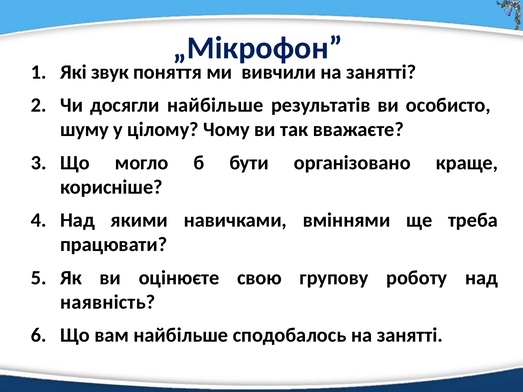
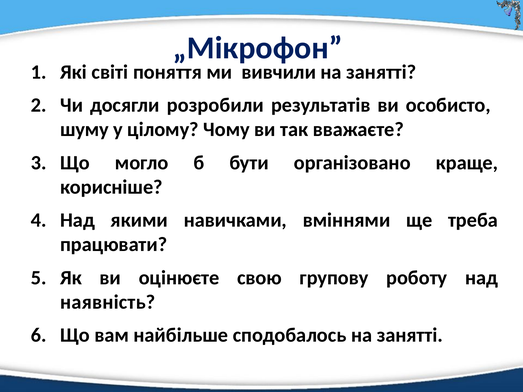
звук: звук -> світі
досягли найбільше: найбільше -> розробили
